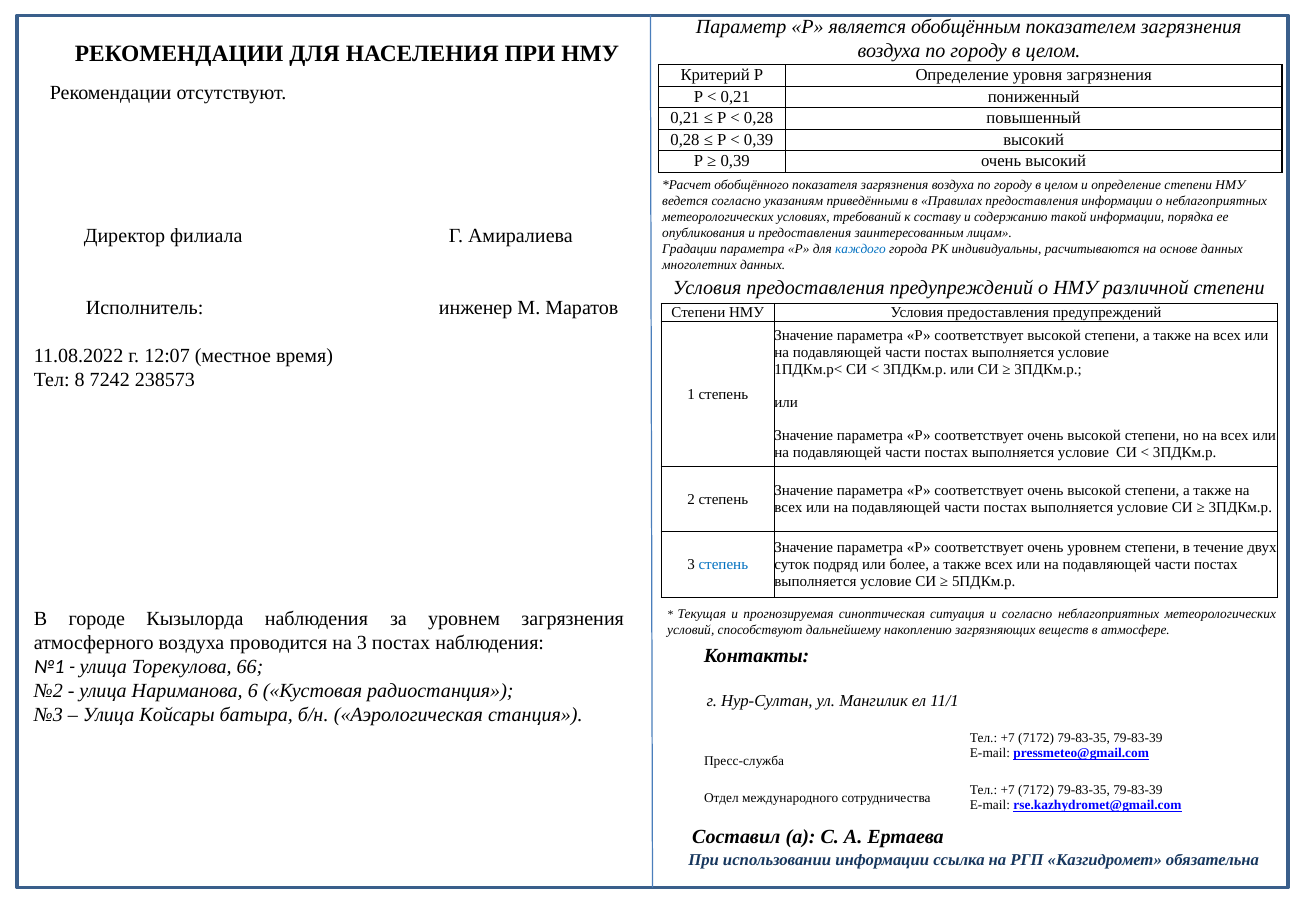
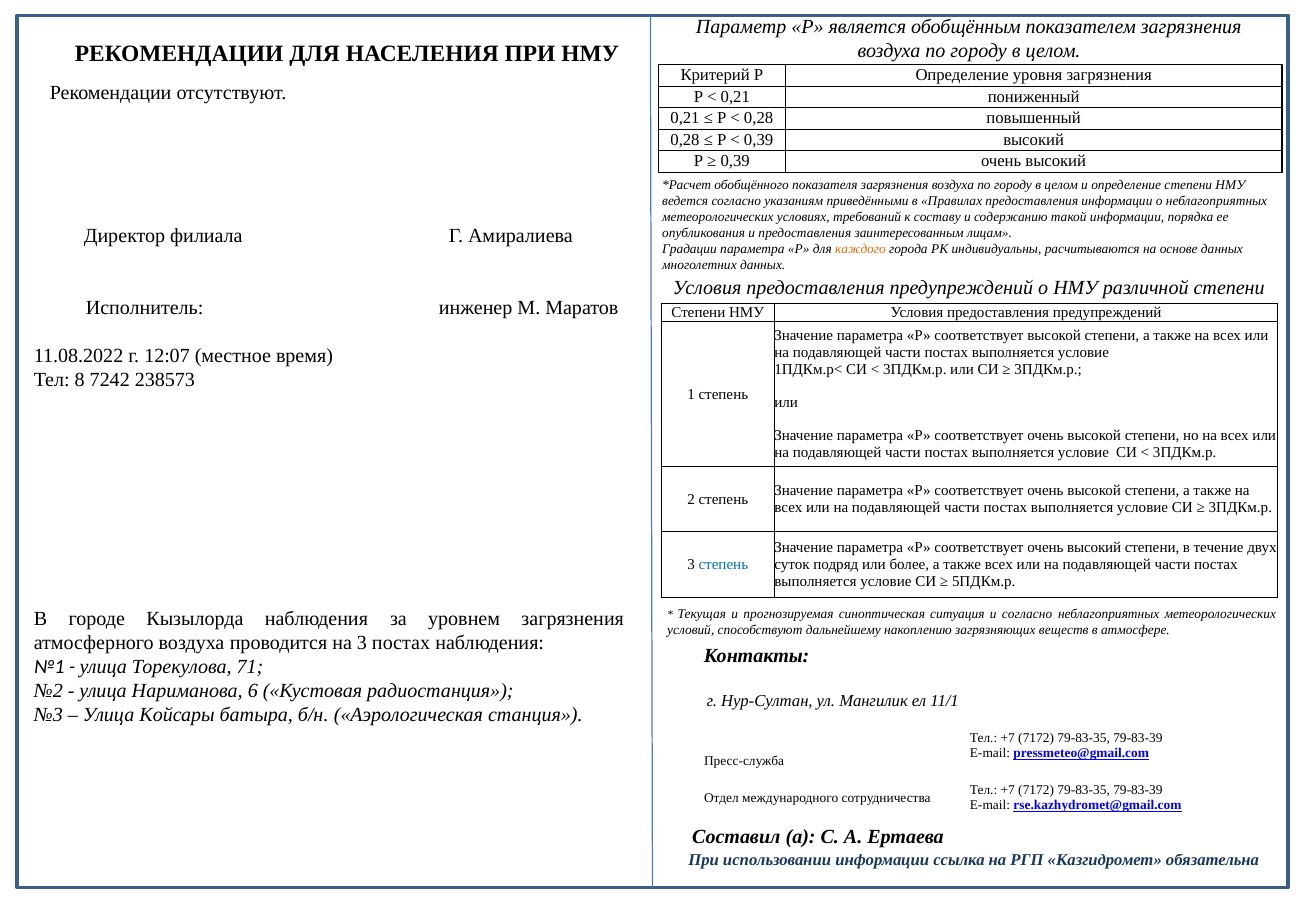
каждого colour: blue -> orange
соответствует очень уровнем: уровнем -> высокий
66: 66 -> 71
